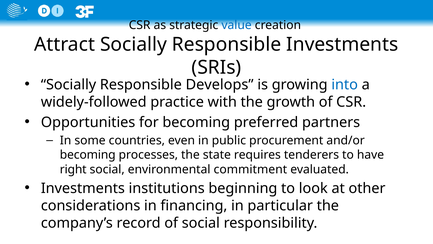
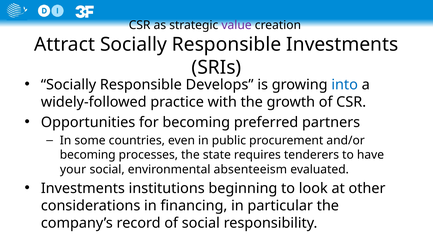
value colour: blue -> purple
right: right -> your
commitment: commitment -> absenteeism
